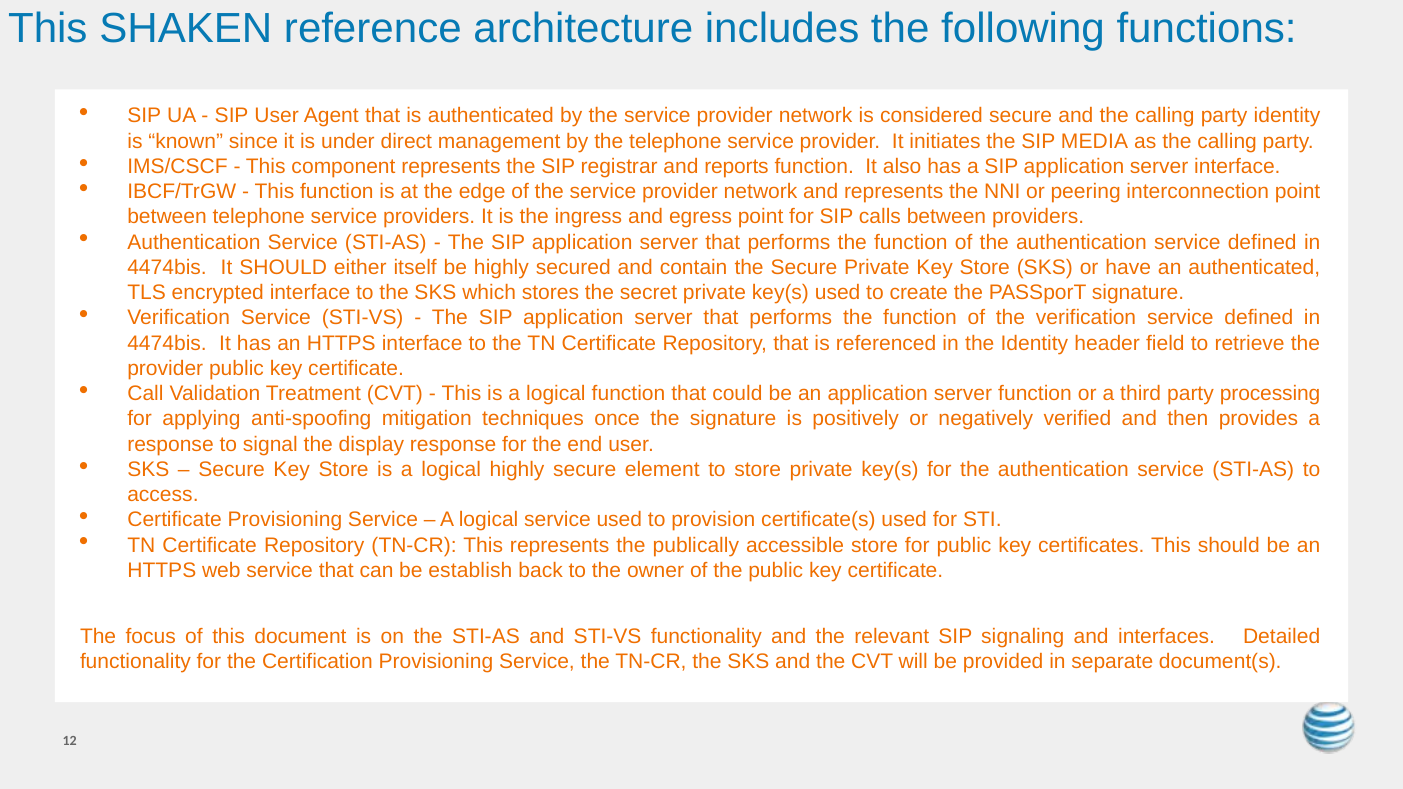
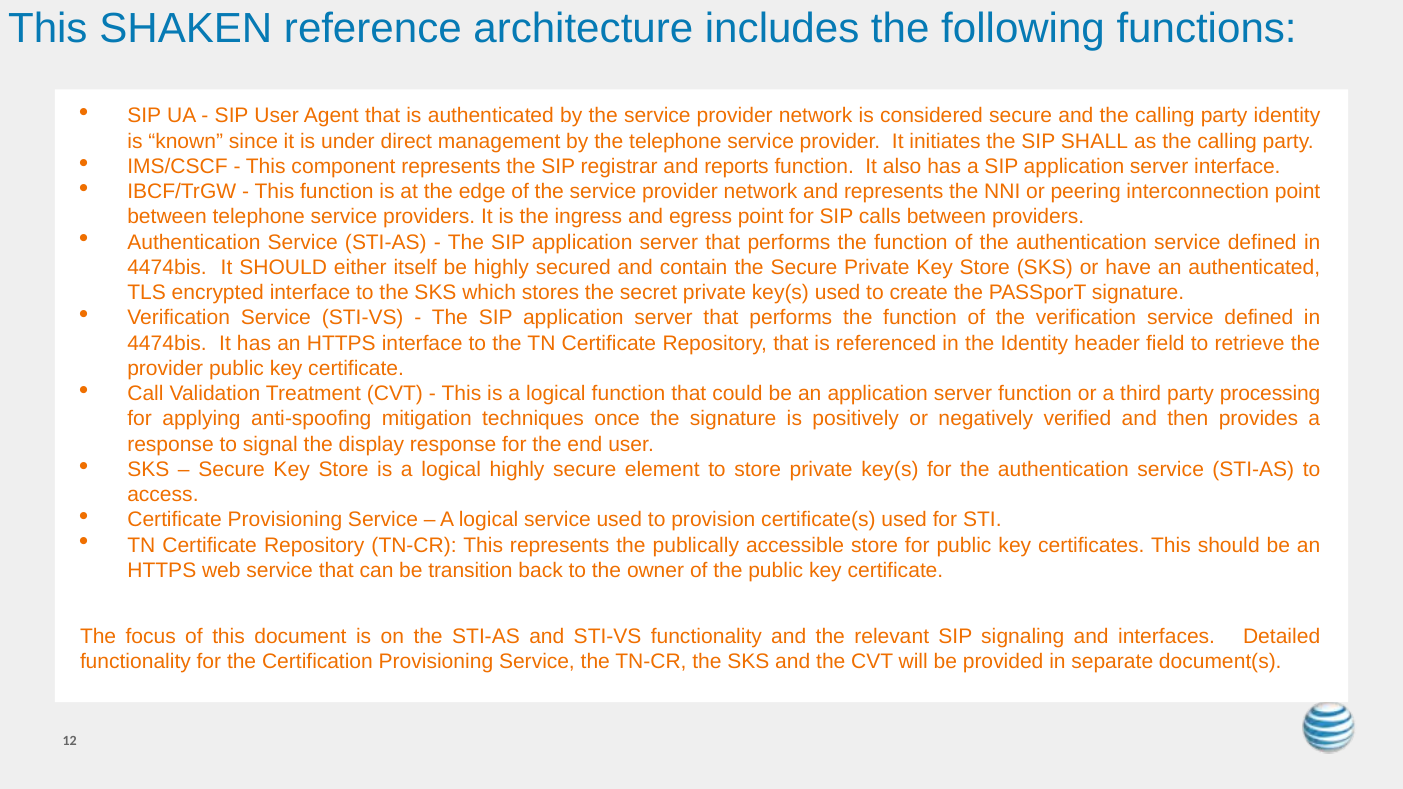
MEDIA: MEDIA -> SHALL
establish: establish -> transition
